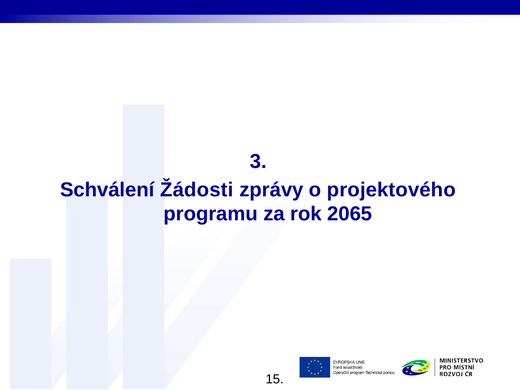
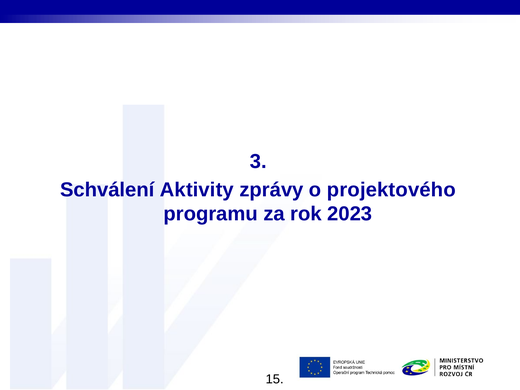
Žádosti: Žádosti -> Aktivity
2065: 2065 -> 2023
